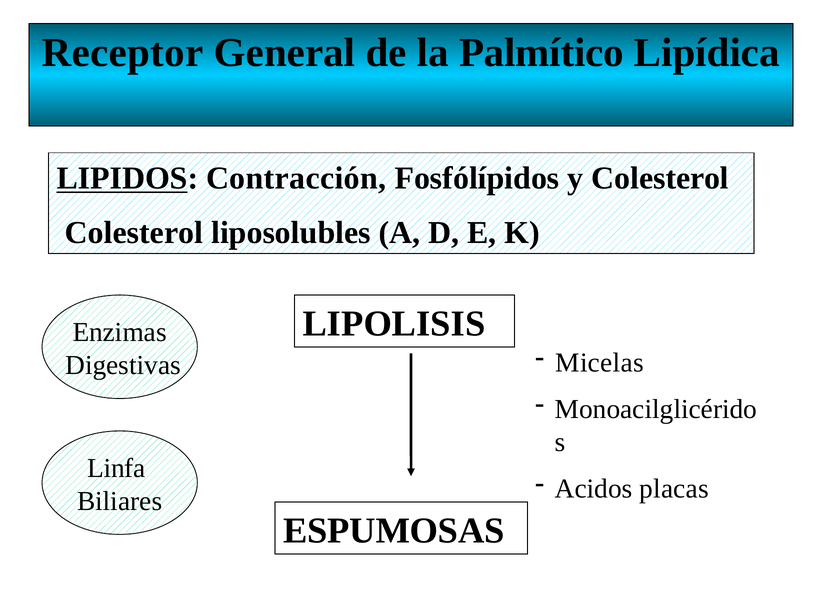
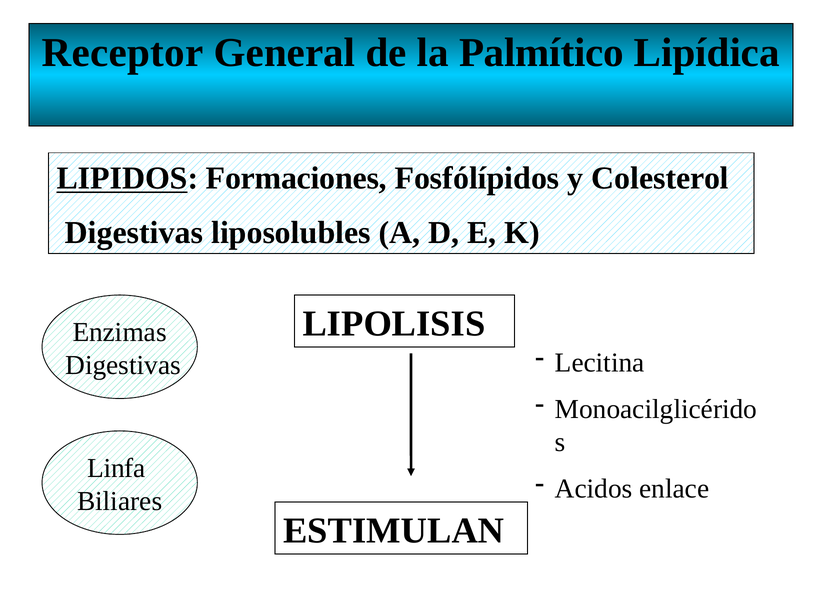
Contracción: Contracción -> Formaciones
Colesterol at (134, 233): Colesterol -> Digestivas
Micelas: Micelas -> Lecitina
placas: placas -> enlace
ESPUMOSAS: ESPUMOSAS -> ESTIMULAN
